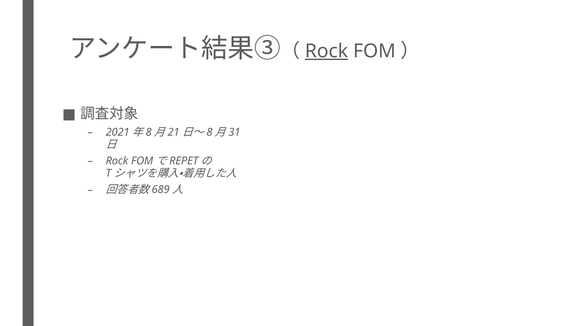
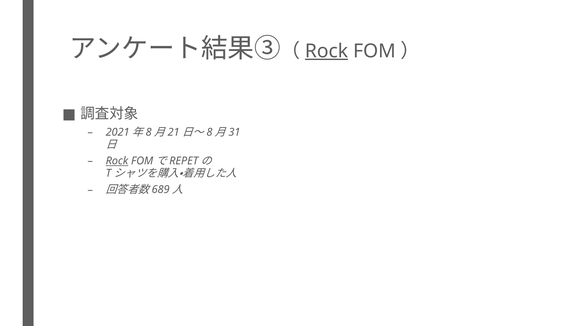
Rock at (117, 161) underline: none -> present
